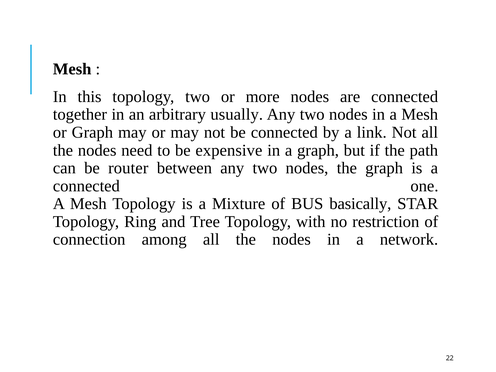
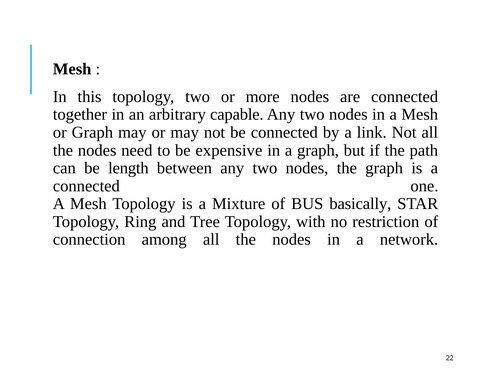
usually: usually -> capable
router: router -> length
